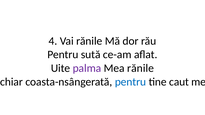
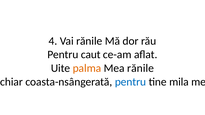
sută: sută -> caut
palma colour: purple -> orange
caut: caut -> mila
